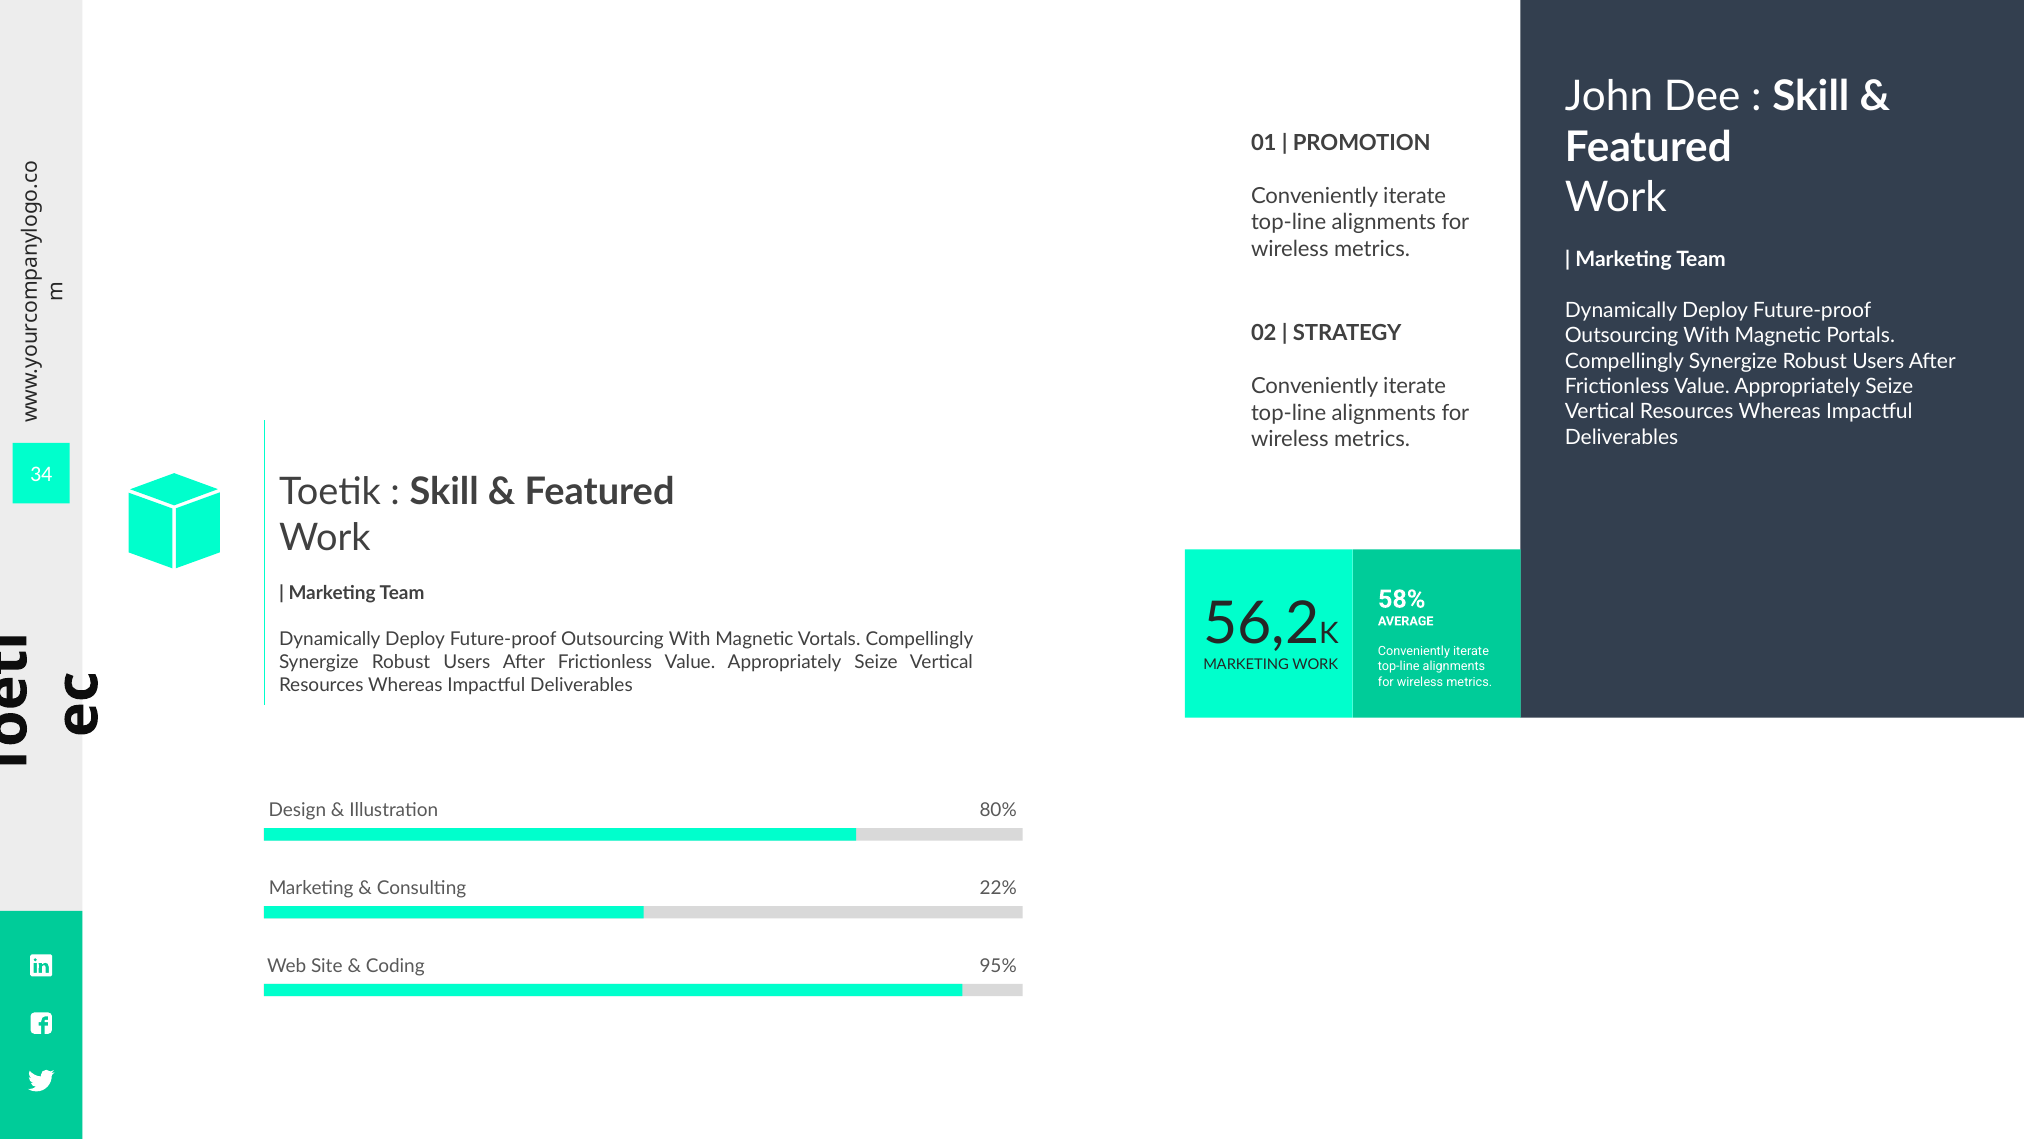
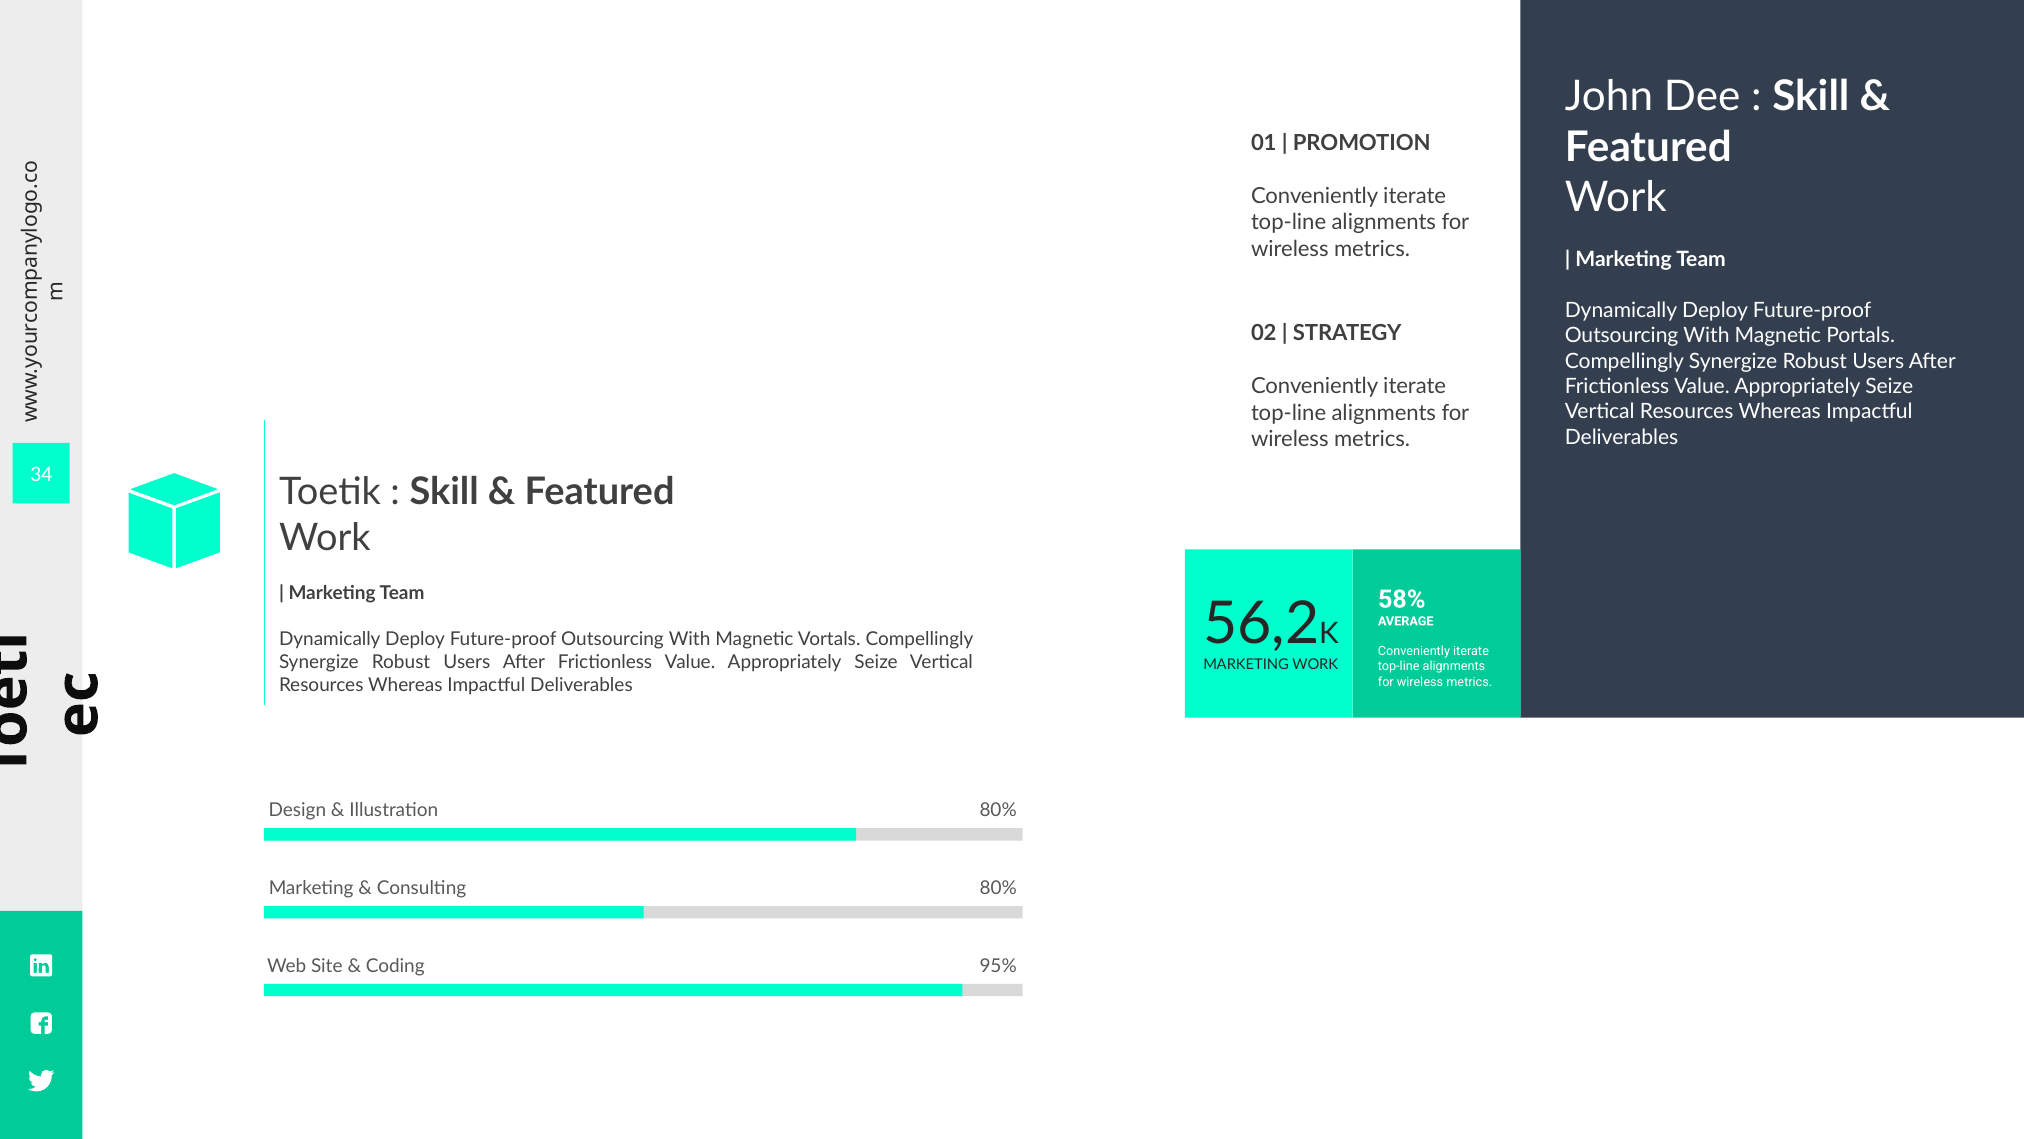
Consulting 22%: 22% -> 80%
